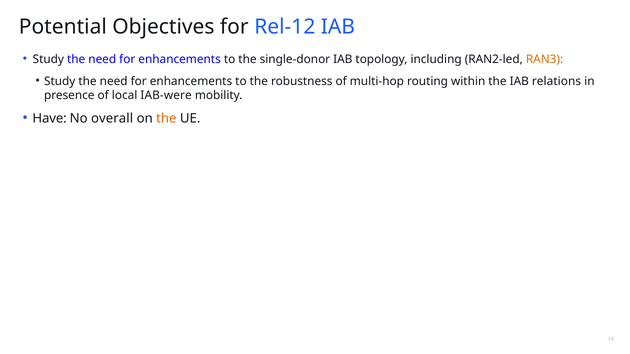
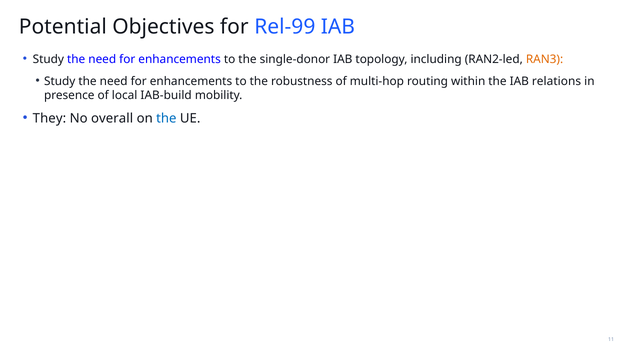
Rel-12: Rel-12 -> Rel-99
IAB-were: IAB-were -> IAB-build
Have: Have -> They
the at (166, 118) colour: orange -> blue
